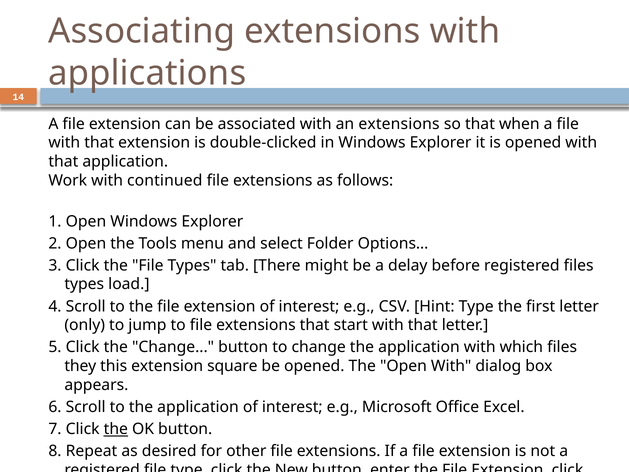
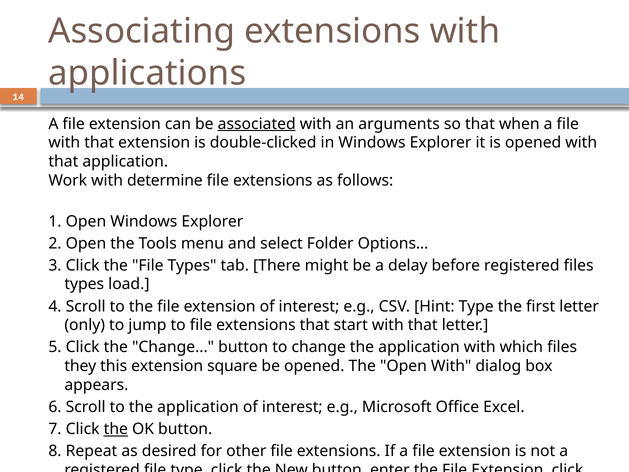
associated underline: none -> present
an extensions: extensions -> arguments
continued: continued -> determine
